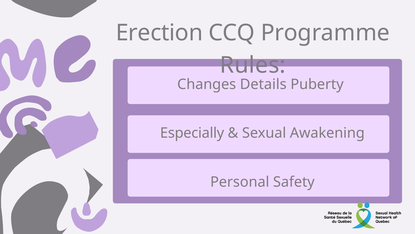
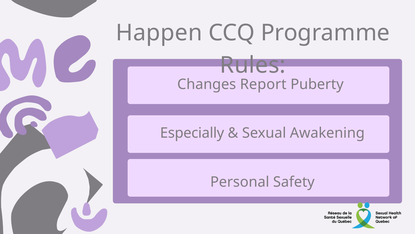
Erection: Erection -> Happen
Details: Details -> Report
